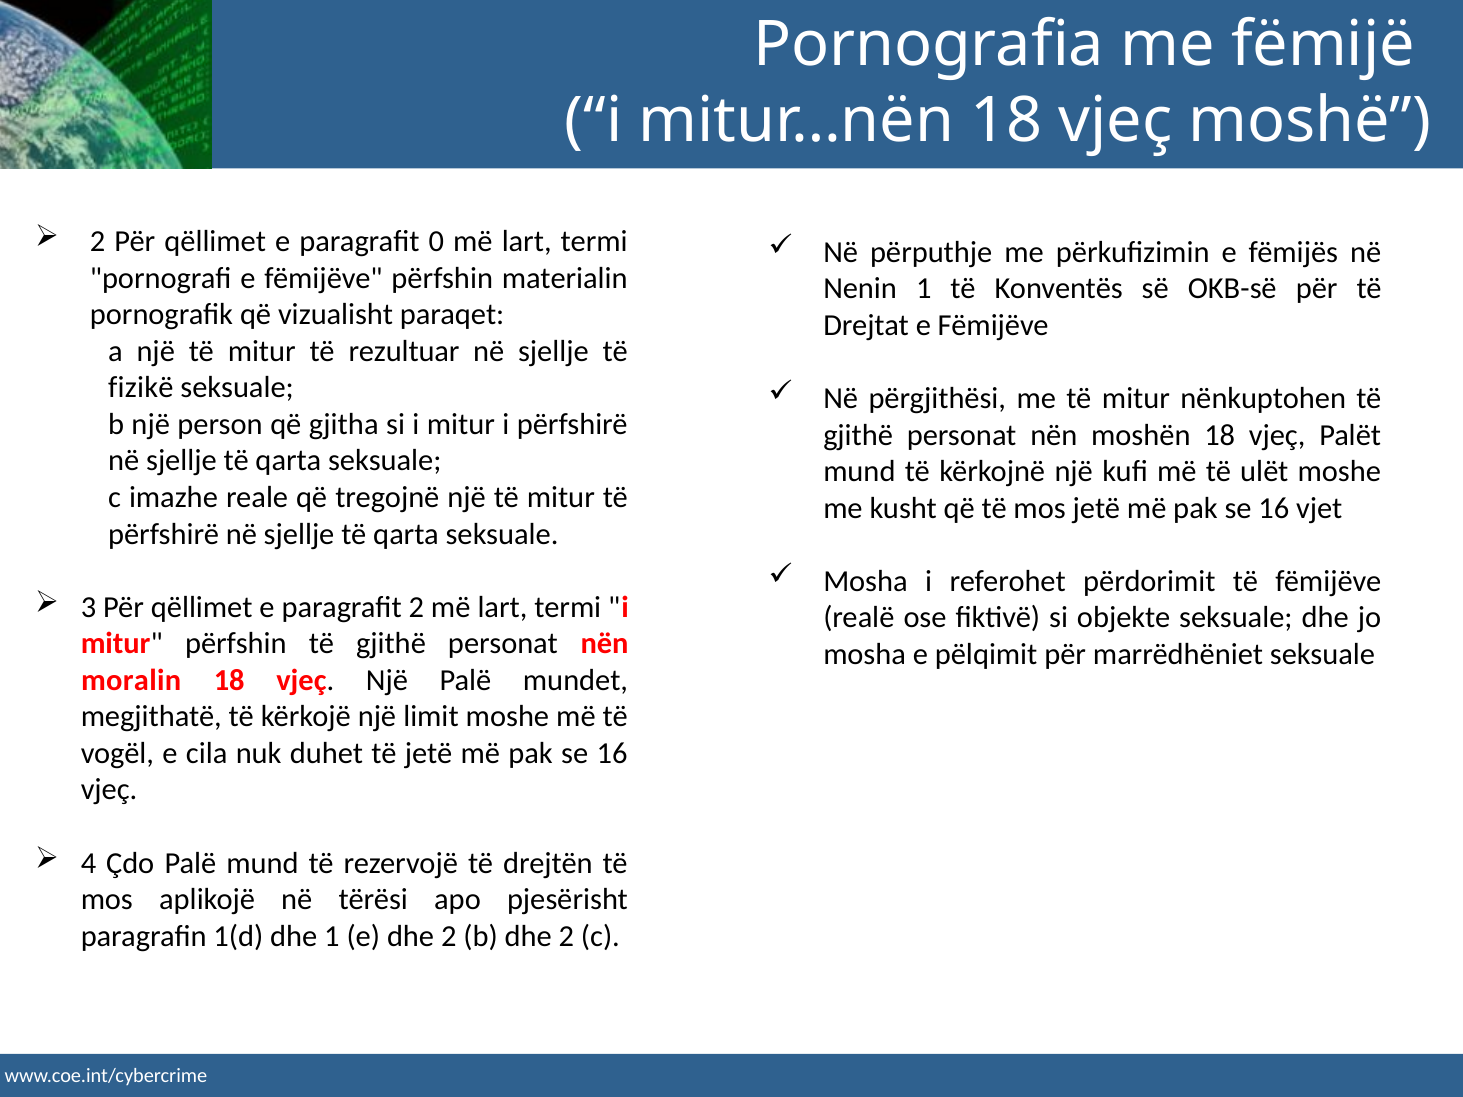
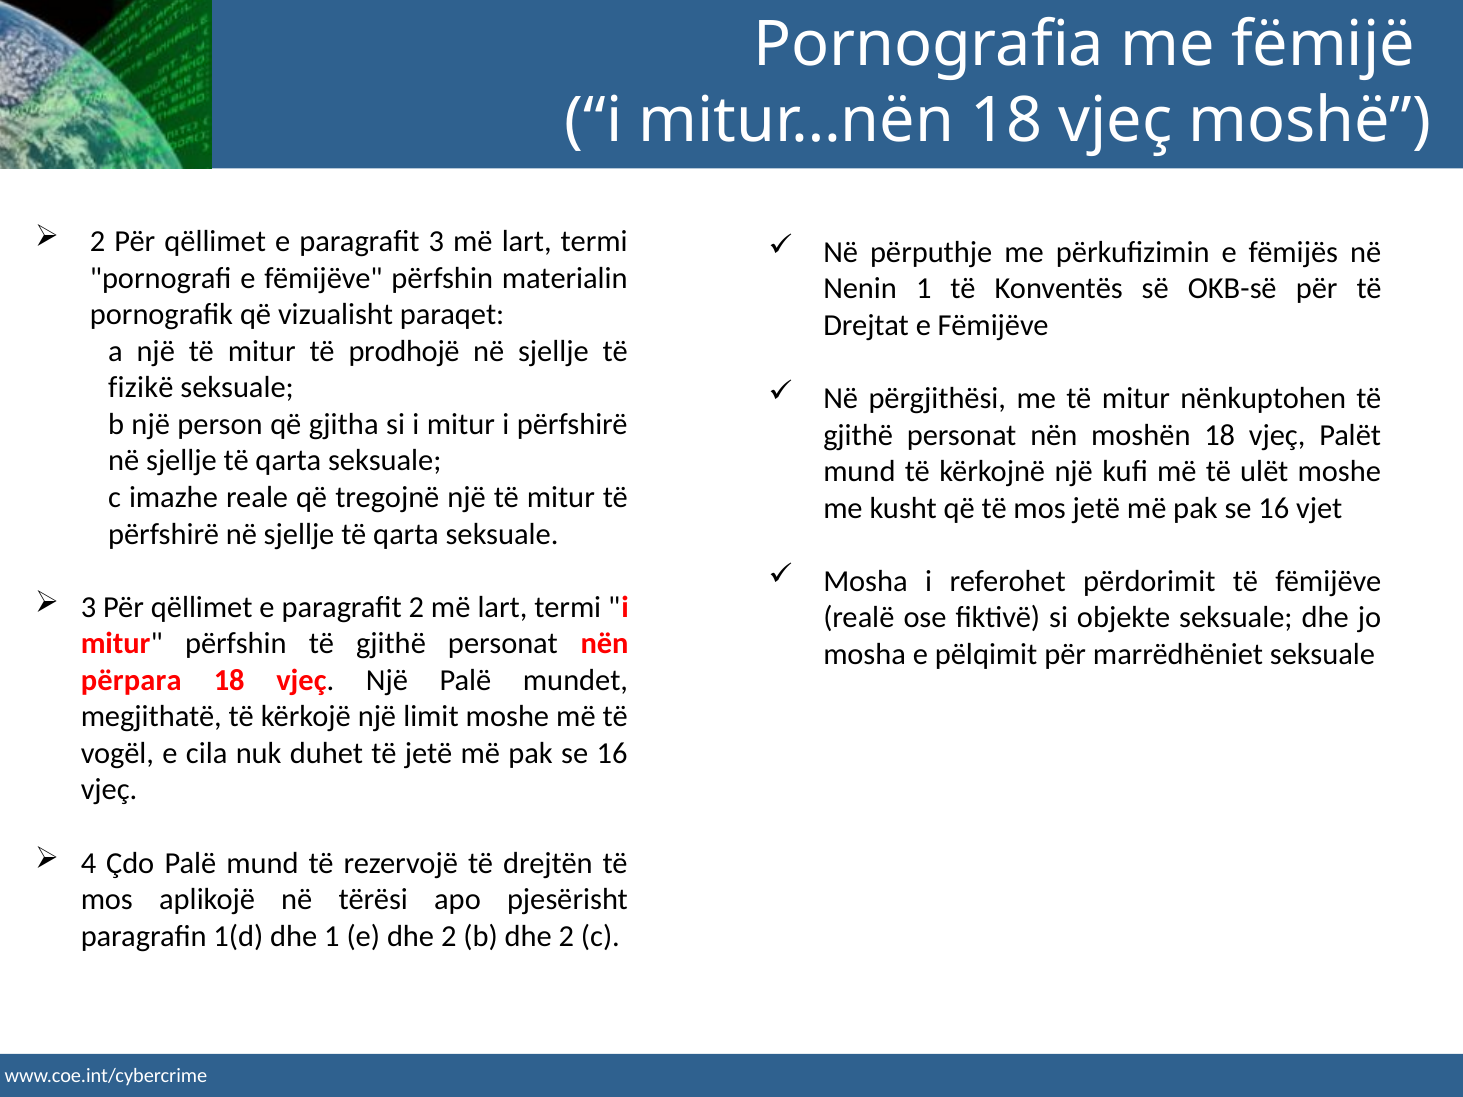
paragrafit 0: 0 -> 3
rezultuar: rezultuar -> prodhojë
moralin: moralin -> përpara
